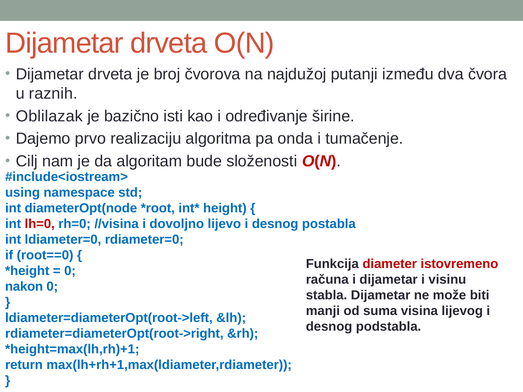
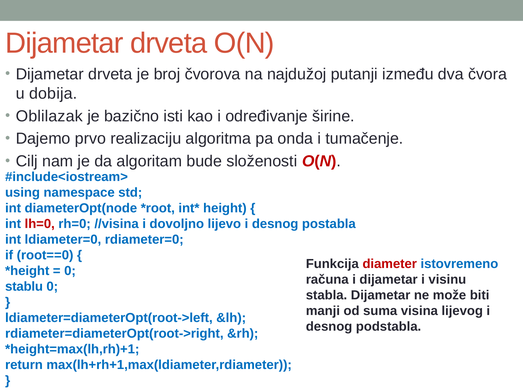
raznih: raznih -> dobija
istovremeno colour: red -> blue
nakon: nakon -> stablu
